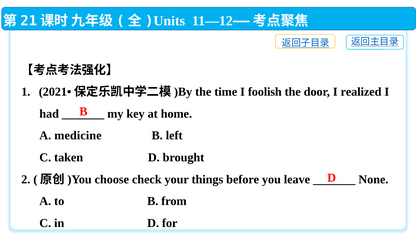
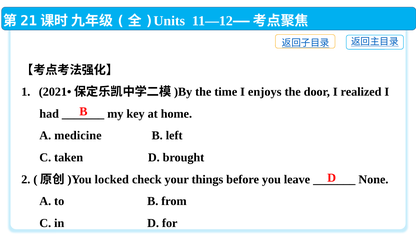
foolish: foolish -> enjoys
choose: choose -> locked
